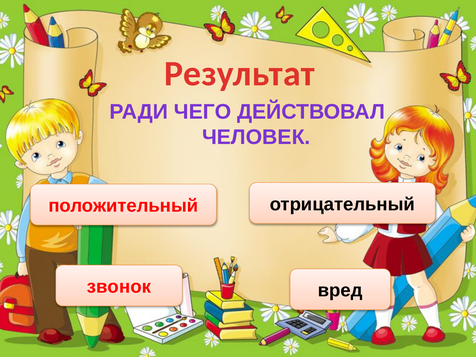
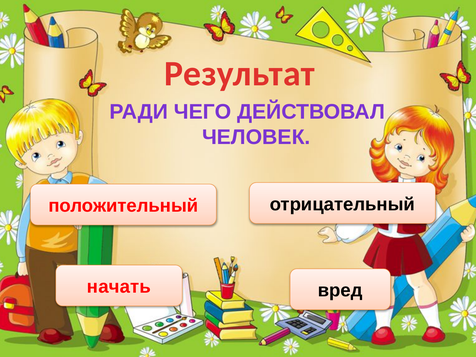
звонок: звонок -> начать
